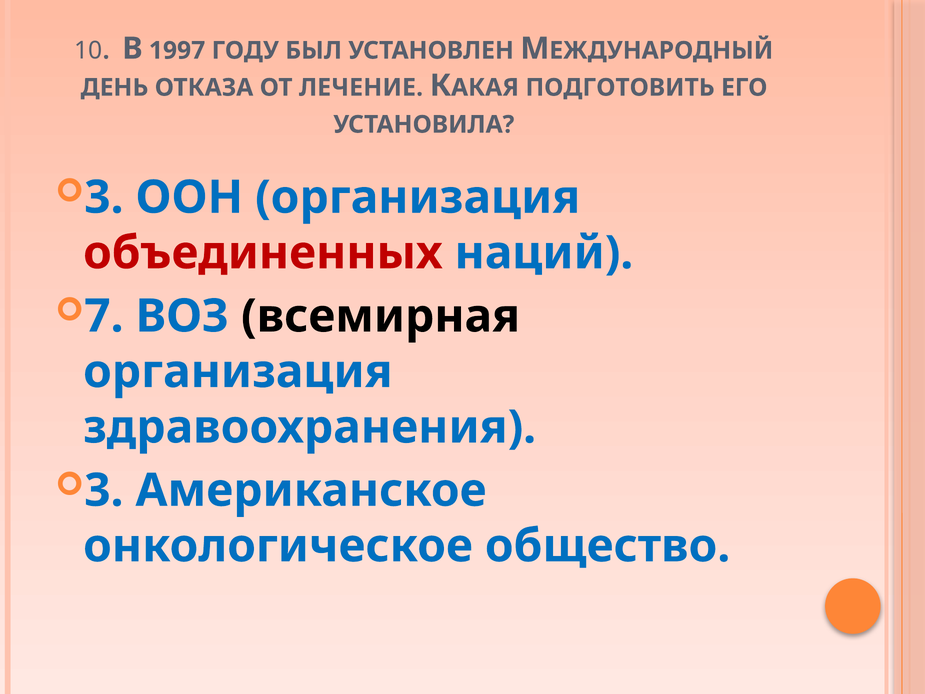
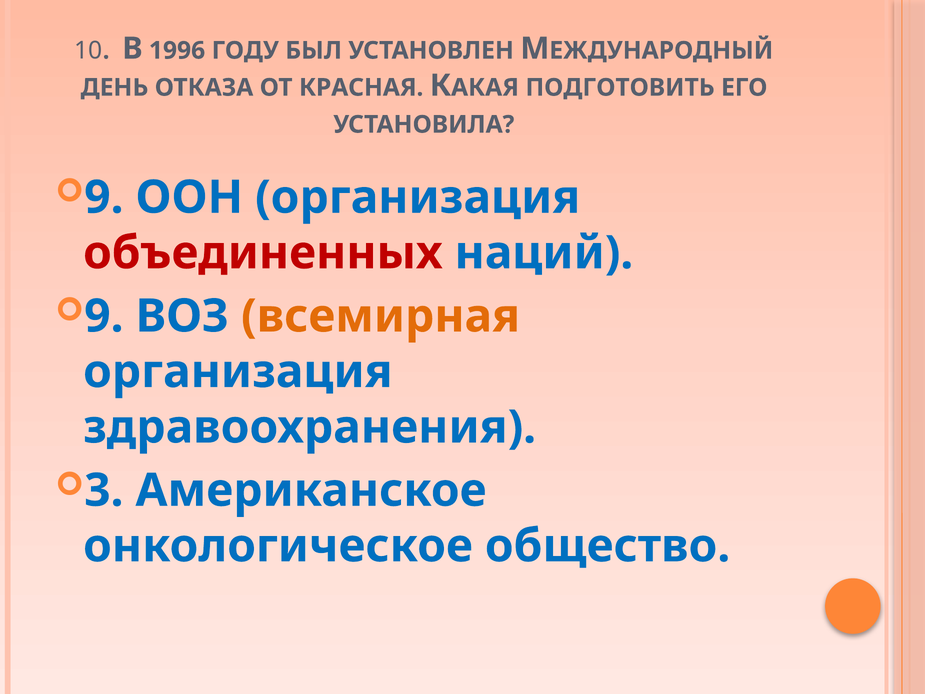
1997: 1997 -> 1996
ЛЕЧЕНИЕ: ЛЕЧЕНИЕ -> КРАСНАЯ
3 at (104, 197): 3 -> 9
7 at (104, 316): 7 -> 9
всемирная colour: black -> orange
